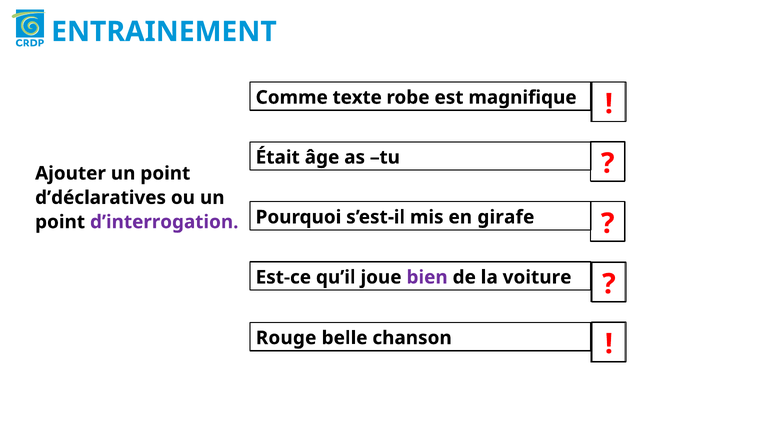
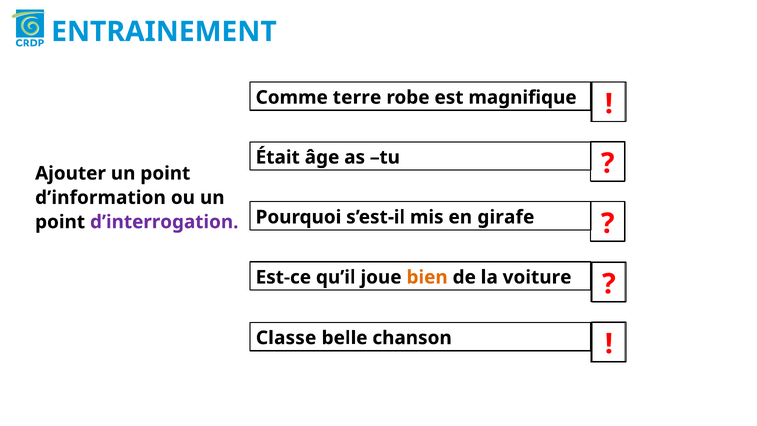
texte: texte -> terre
d’déclaratives: d’déclaratives -> d’information
bien colour: purple -> orange
Rouge: Rouge -> Classe
